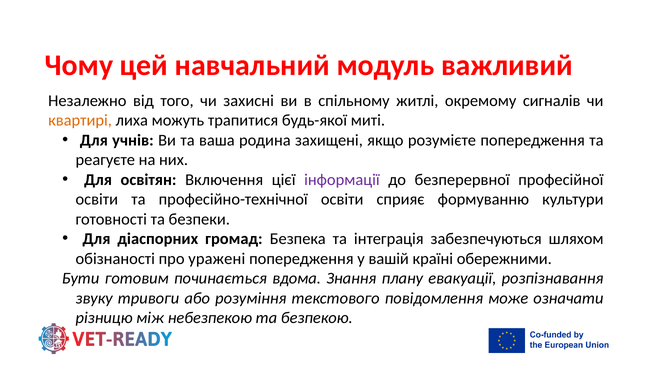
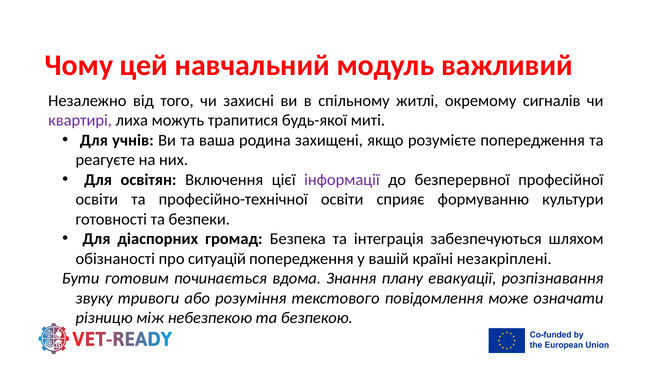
квартирі colour: orange -> purple
уражені: уражені -> ситуацій
обережними: обережними -> незакріплені
